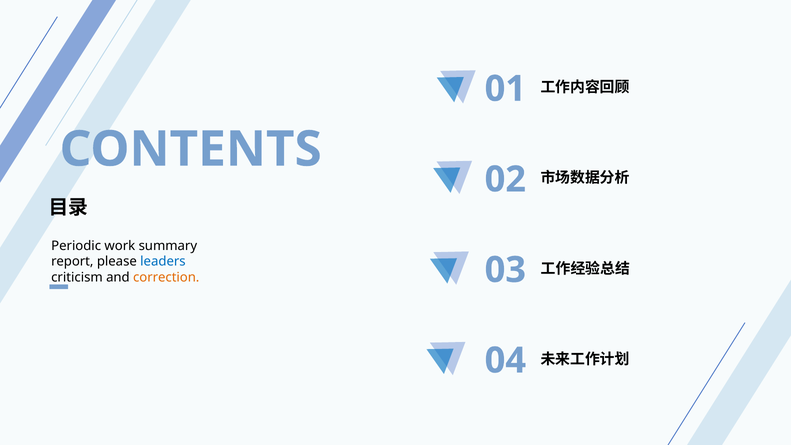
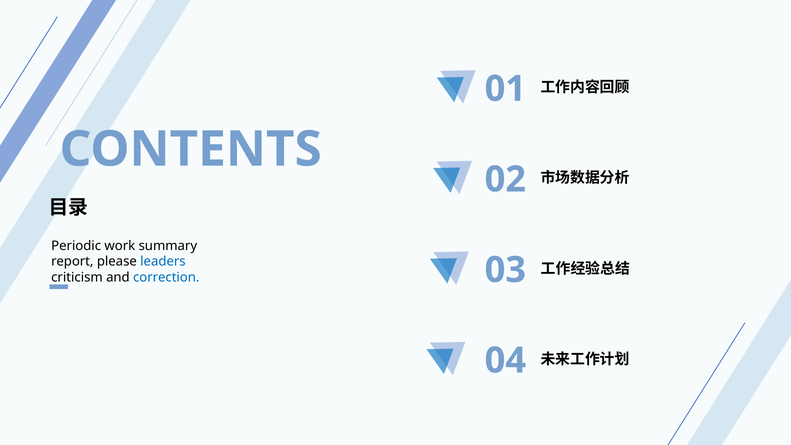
correction colour: orange -> blue
